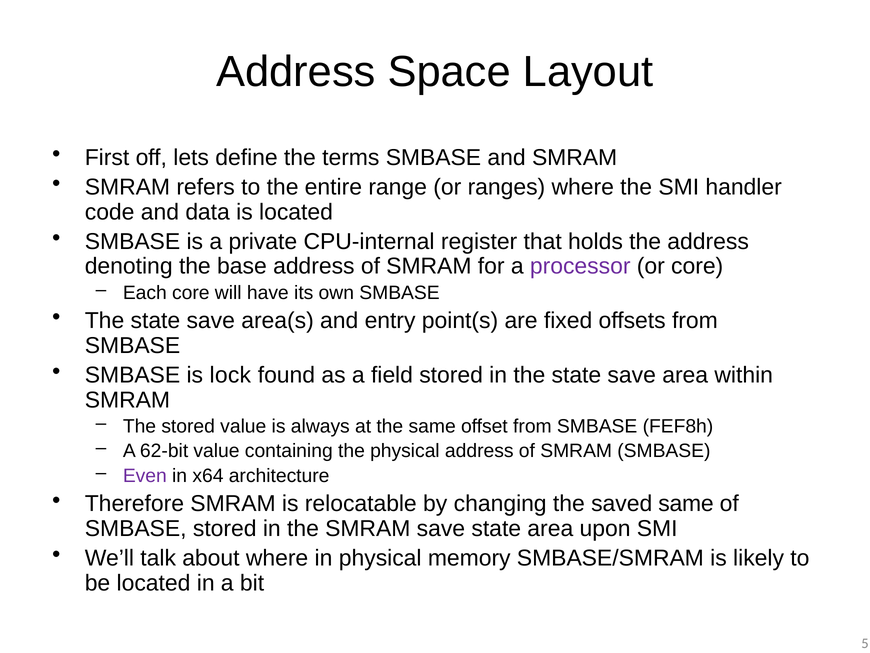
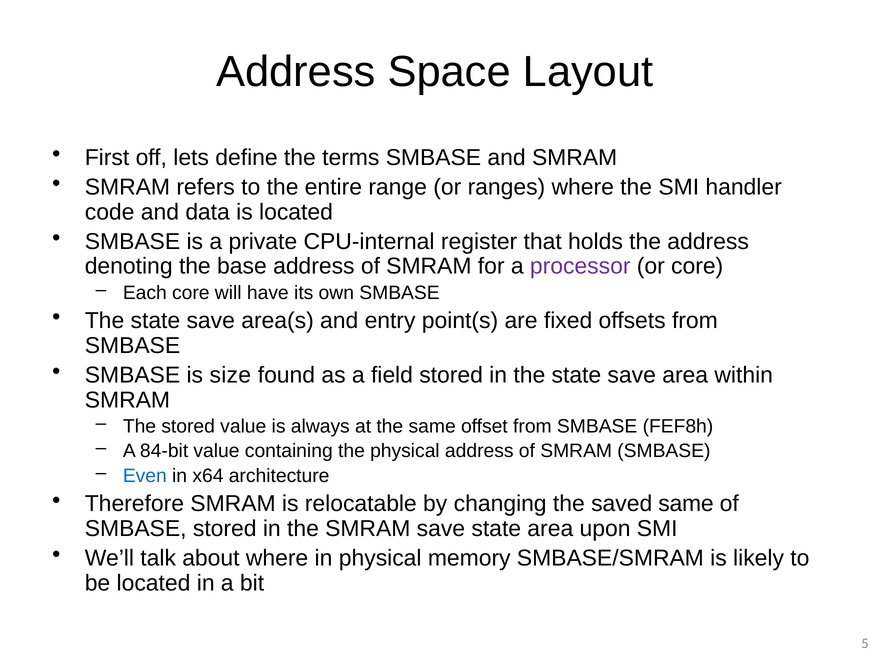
lock: lock -> size
62-bit: 62-bit -> 84-bit
Even colour: purple -> blue
